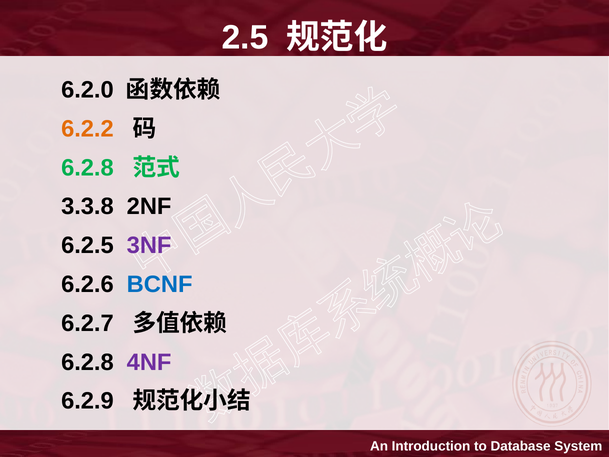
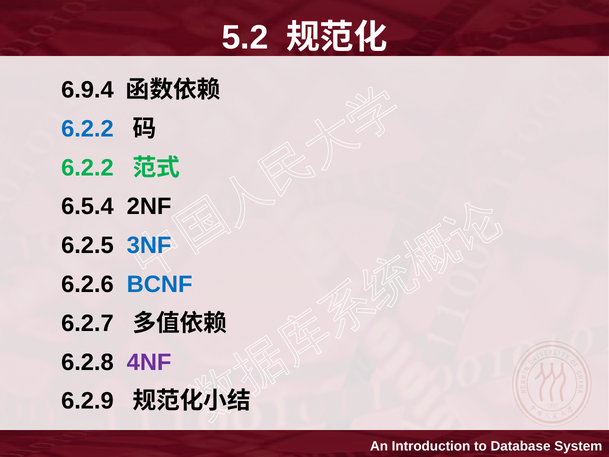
2.5: 2.5 -> 5.2
6.2.0: 6.2.0 -> 6.9.4
6.2.2 at (87, 129) colour: orange -> blue
6.2.8 at (87, 168): 6.2.8 -> 6.2.2
3.3.8: 3.3.8 -> 6.5.4
3NF colour: purple -> blue
